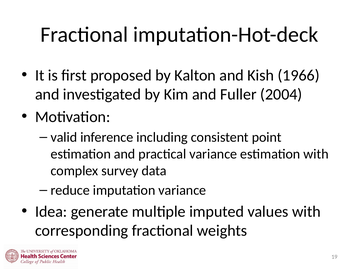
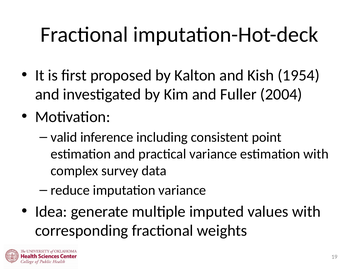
1966: 1966 -> 1954
